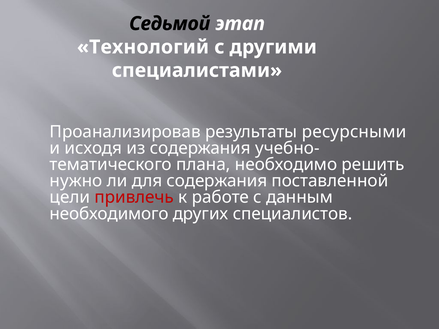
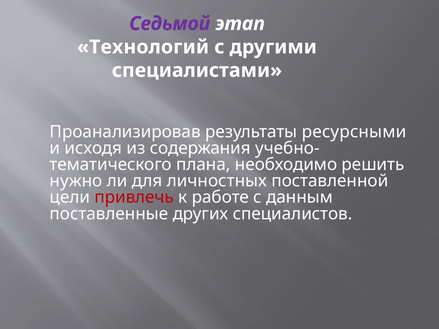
Седьмой colour: black -> purple
для содержания: содержания -> личностных
необходимого: необходимого -> поставленные
